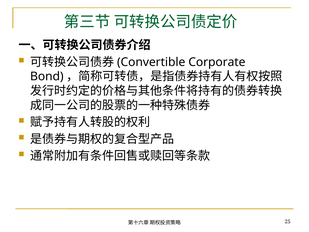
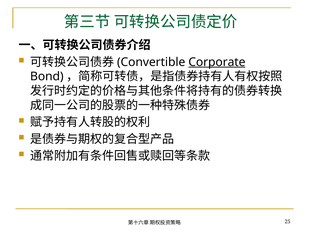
Corporate underline: none -> present
